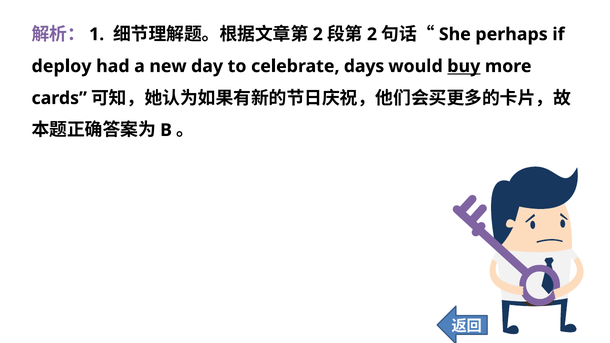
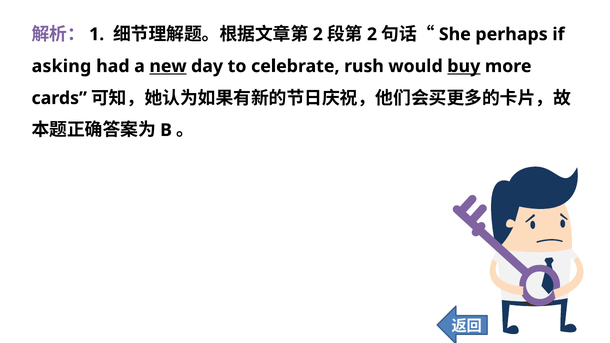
deploy: deploy -> asking
new underline: none -> present
days: days -> rush
